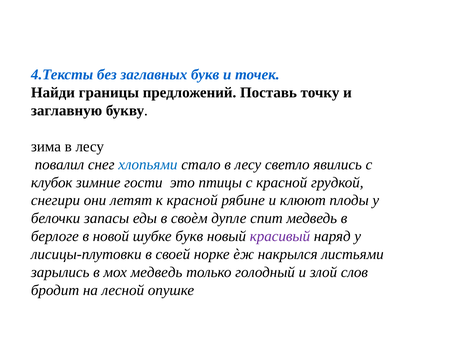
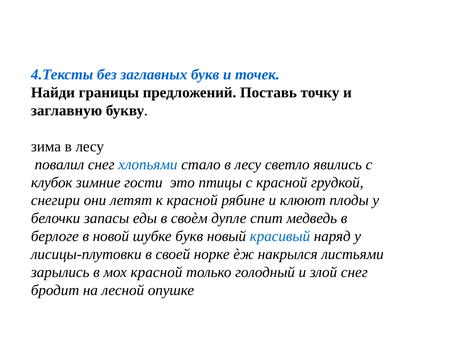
красивый colour: purple -> blue
мох медведь: медведь -> красной
злой слов: слов -> снег
